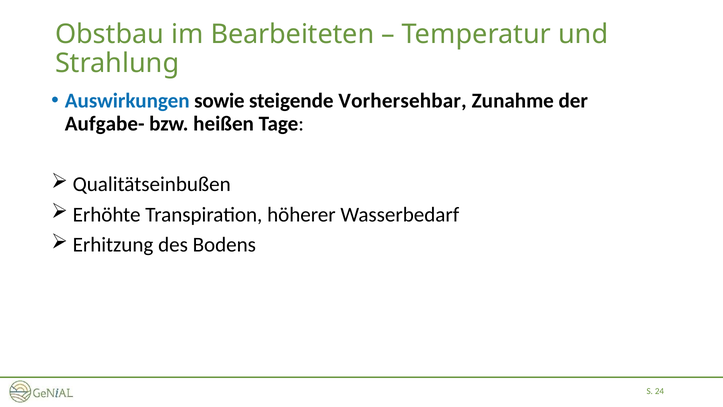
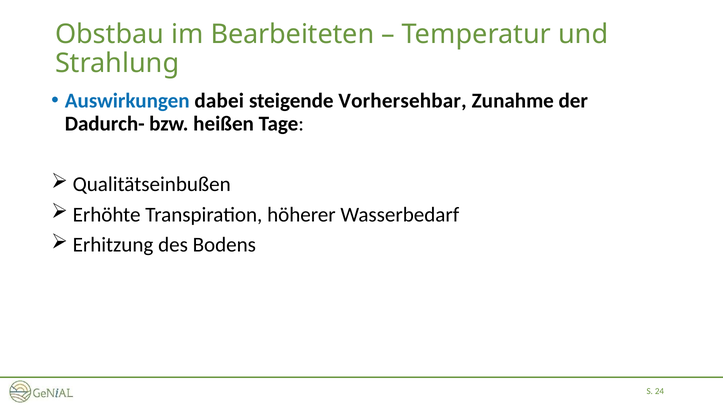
sowie: sowie -> dabei
Aufgabe-: Aufgabe- -> Dadurch-
